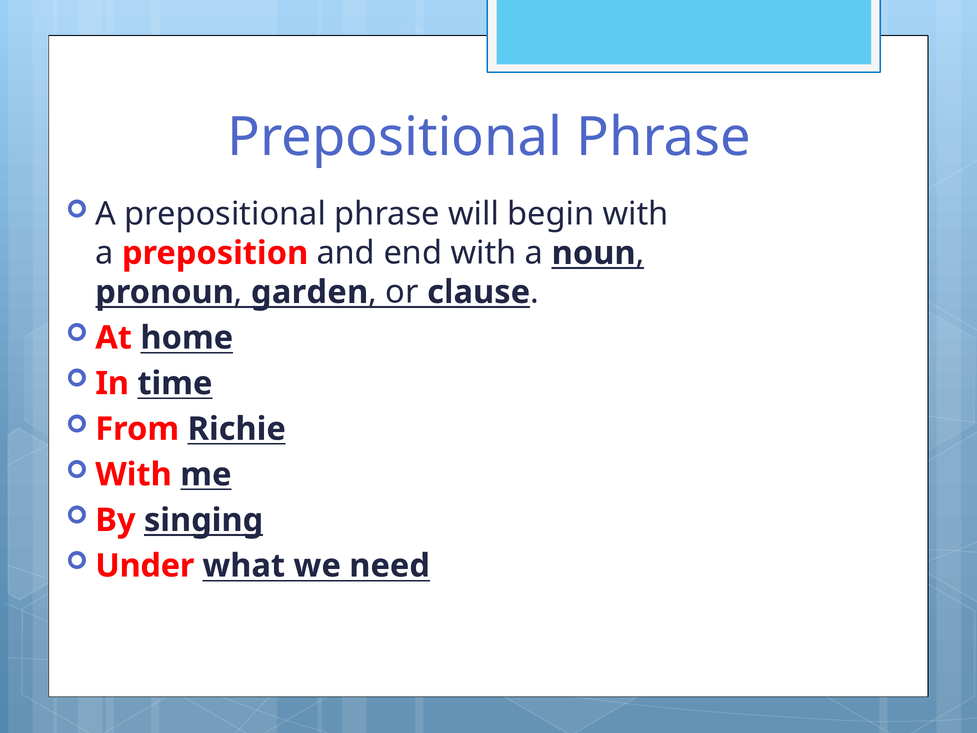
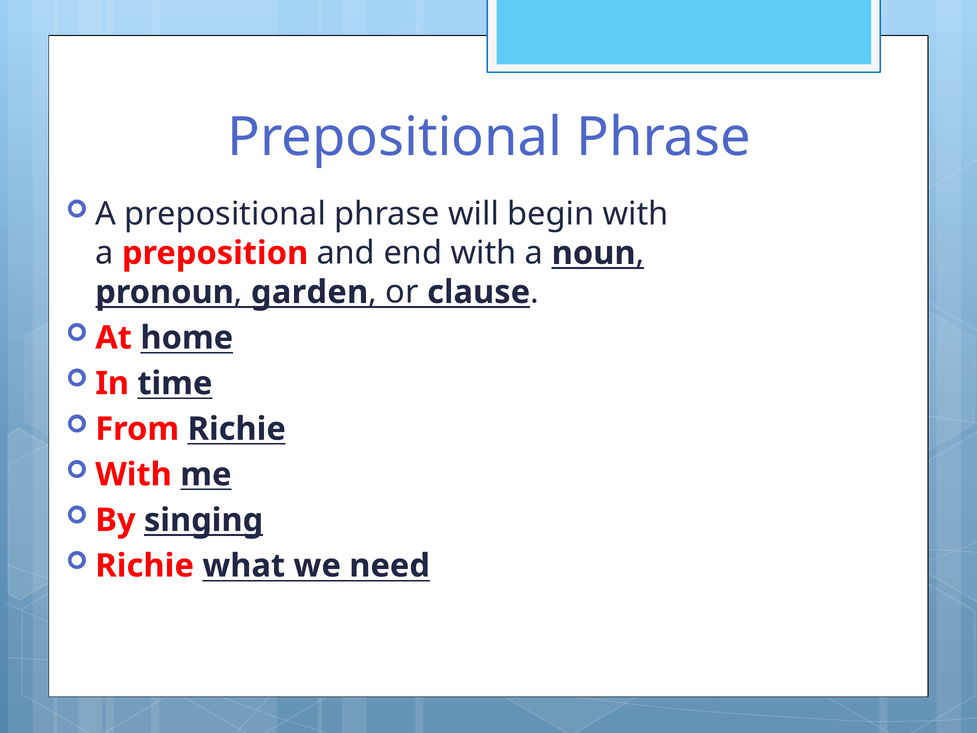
Under at (145, 566): Under -> Richie
